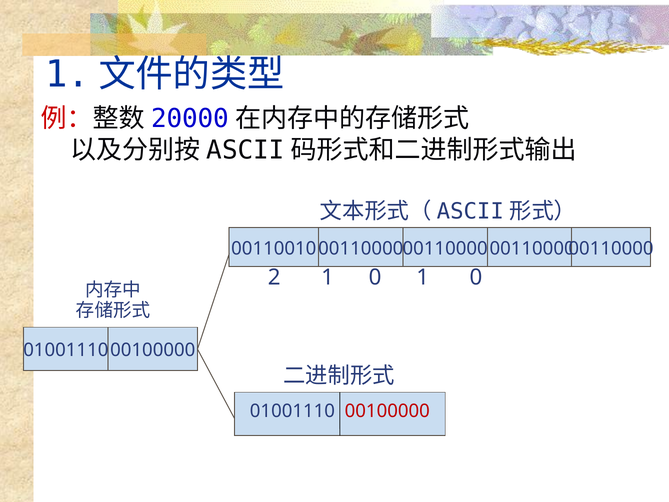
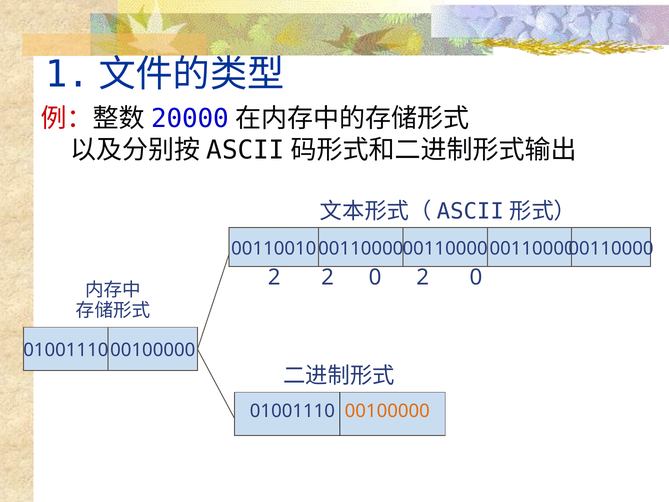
2 1: 1 -> 2
0 1: 1 -> 2
00100000 colour: red -> orange
